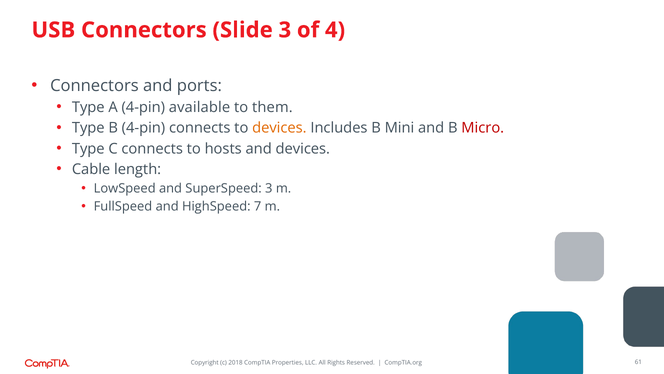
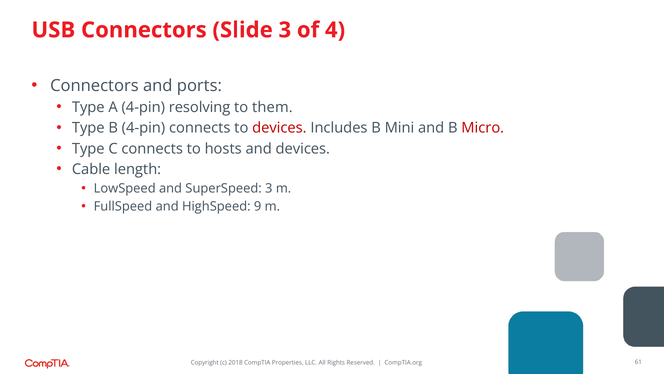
available: available -> resolving
devices at (279, 128) colour: orange -> red
7: 7 -> 9
